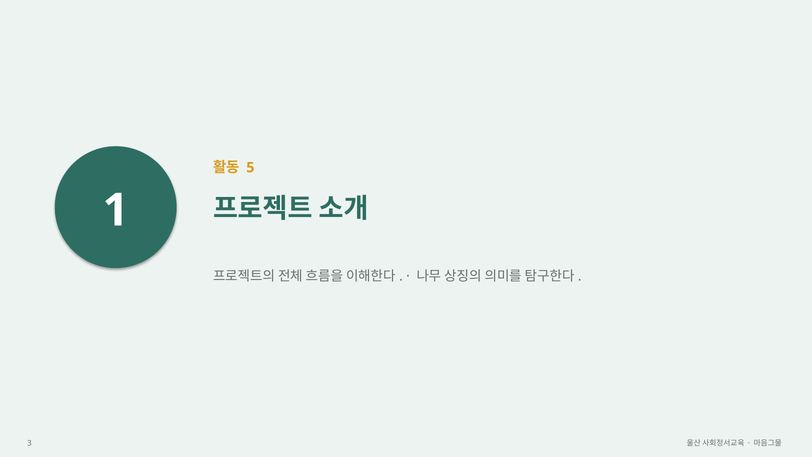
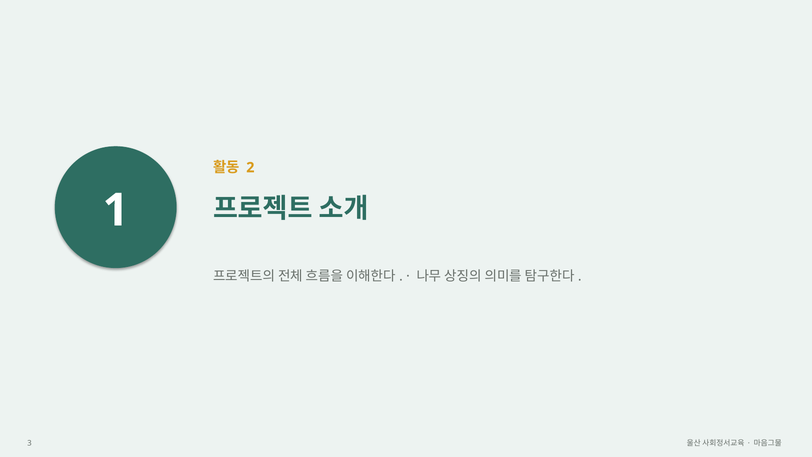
5: 5 -> 2
